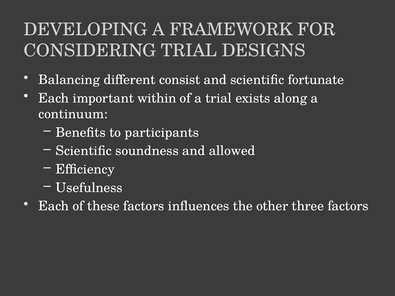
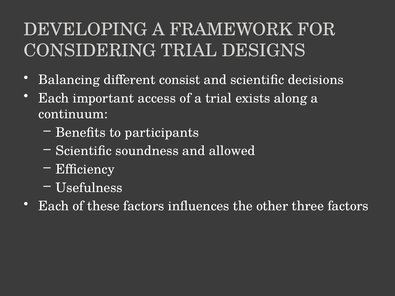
fortunate: fortunate -> decisions
within: within -> access
